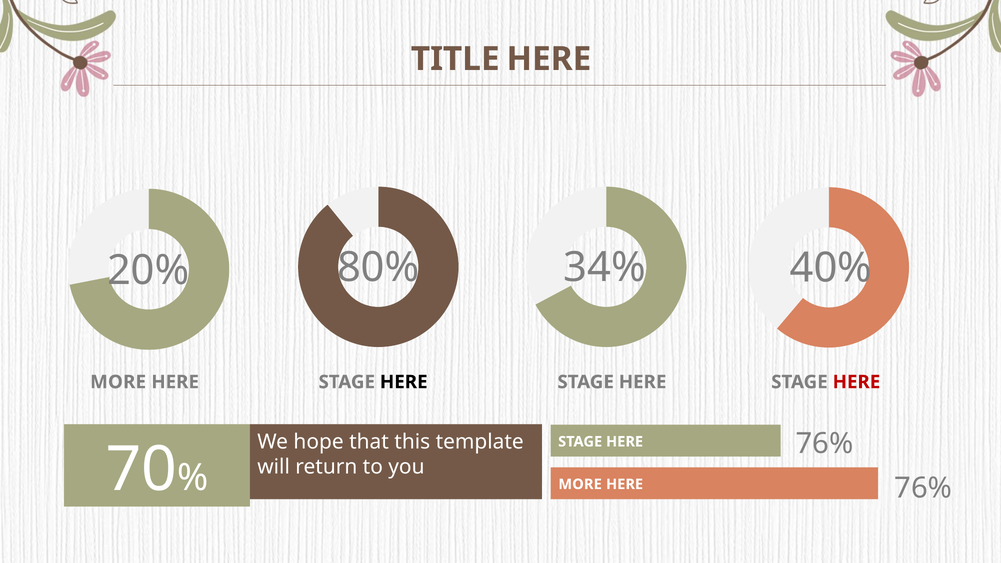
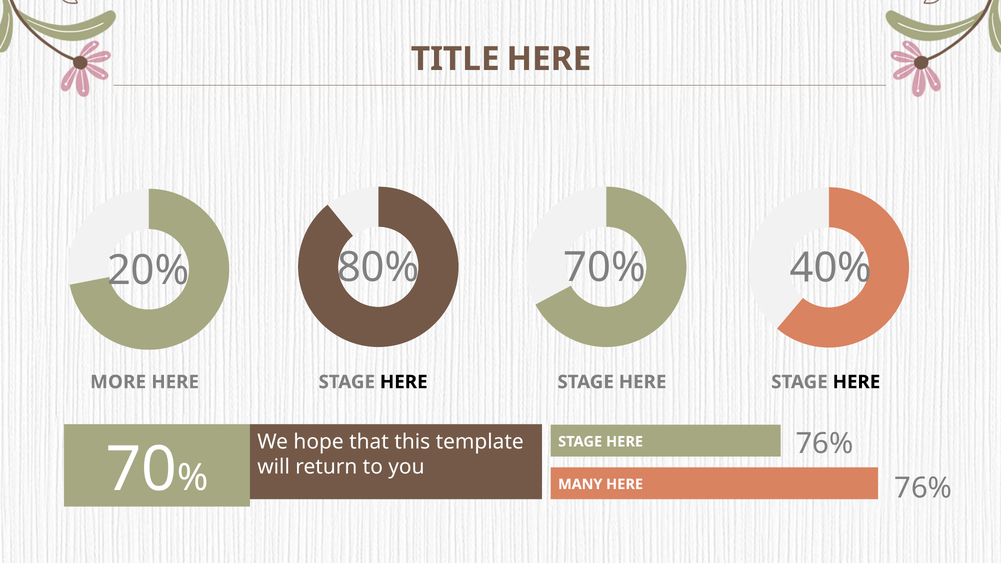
34%: 34% -> 70%
HERE at (856, 382) colour: red -> black
MORE at (580, 485): MORE -> MANY
